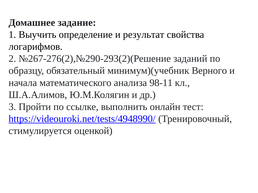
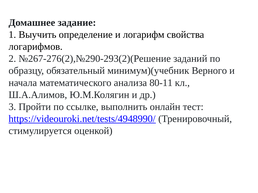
результат: результат -> логарифм
98-11: 98-11 -> 80-11
